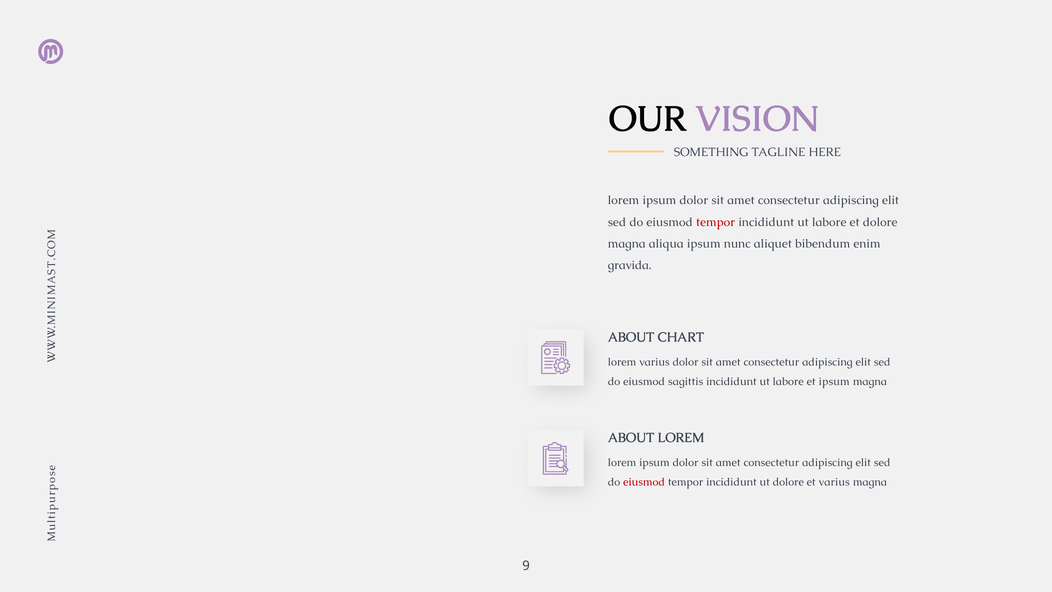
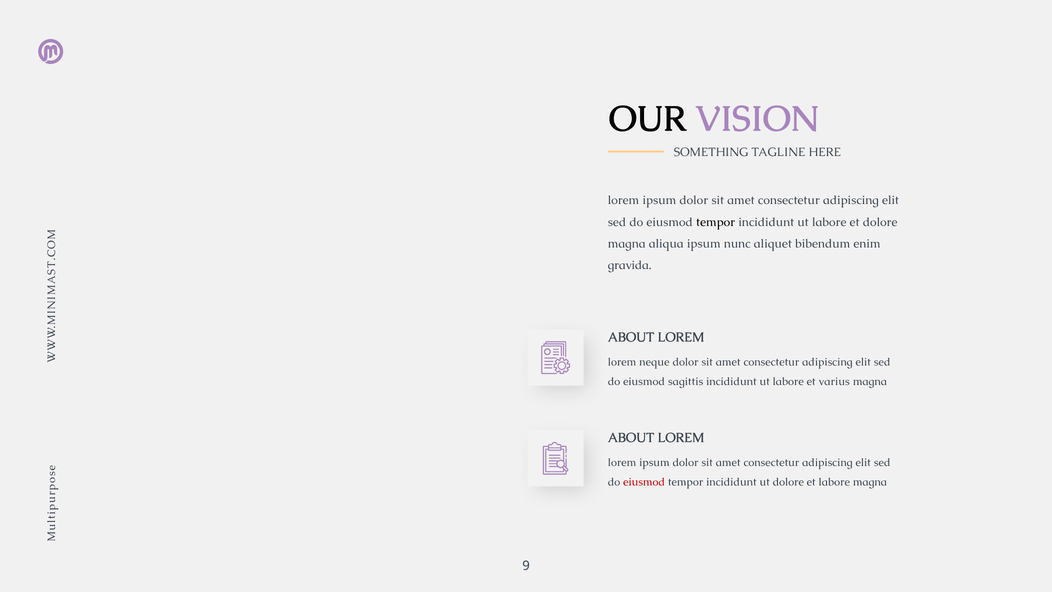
tempor at (716, 222) colour: red -> black
CHART at (681, 337): CHART -> LOREM
lorem varius: varius -> neque
et ipsum: ipsum -> varius
et varius: varius -> labore
